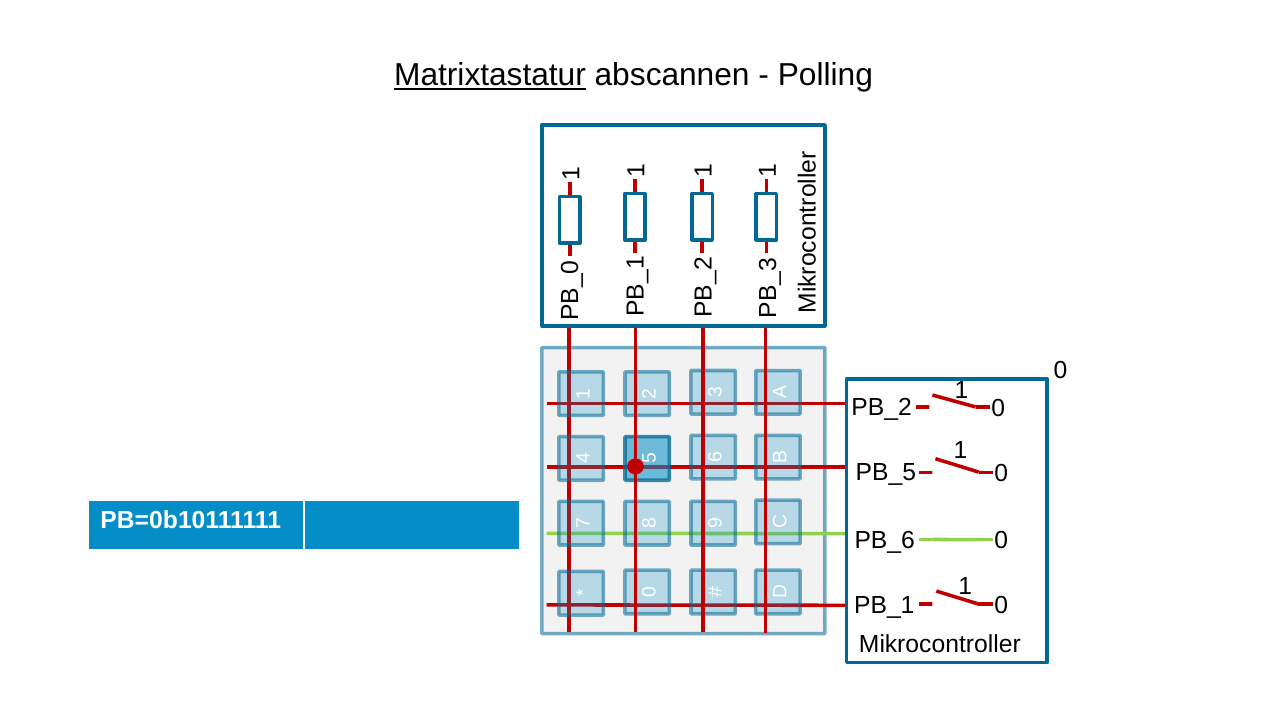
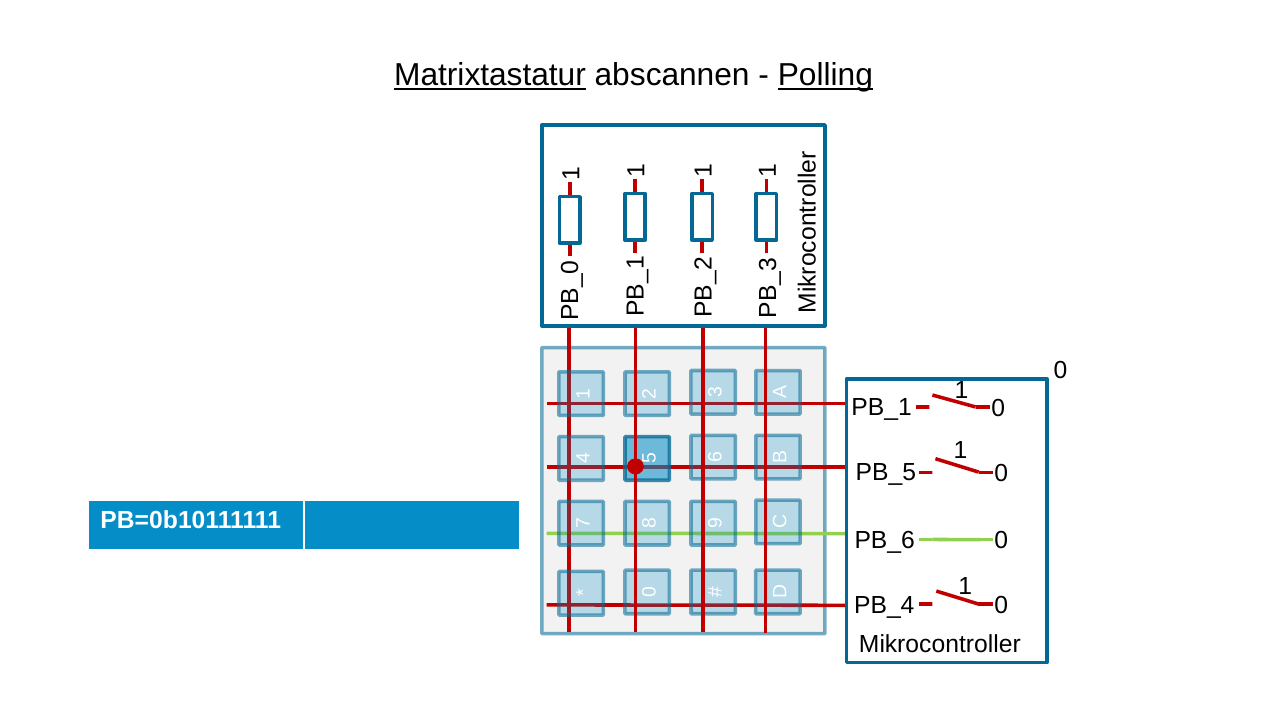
Polling underline: none -> present
PB_2: PB_2 -> PB_1
PB_1: PB_1 -> PB_4
